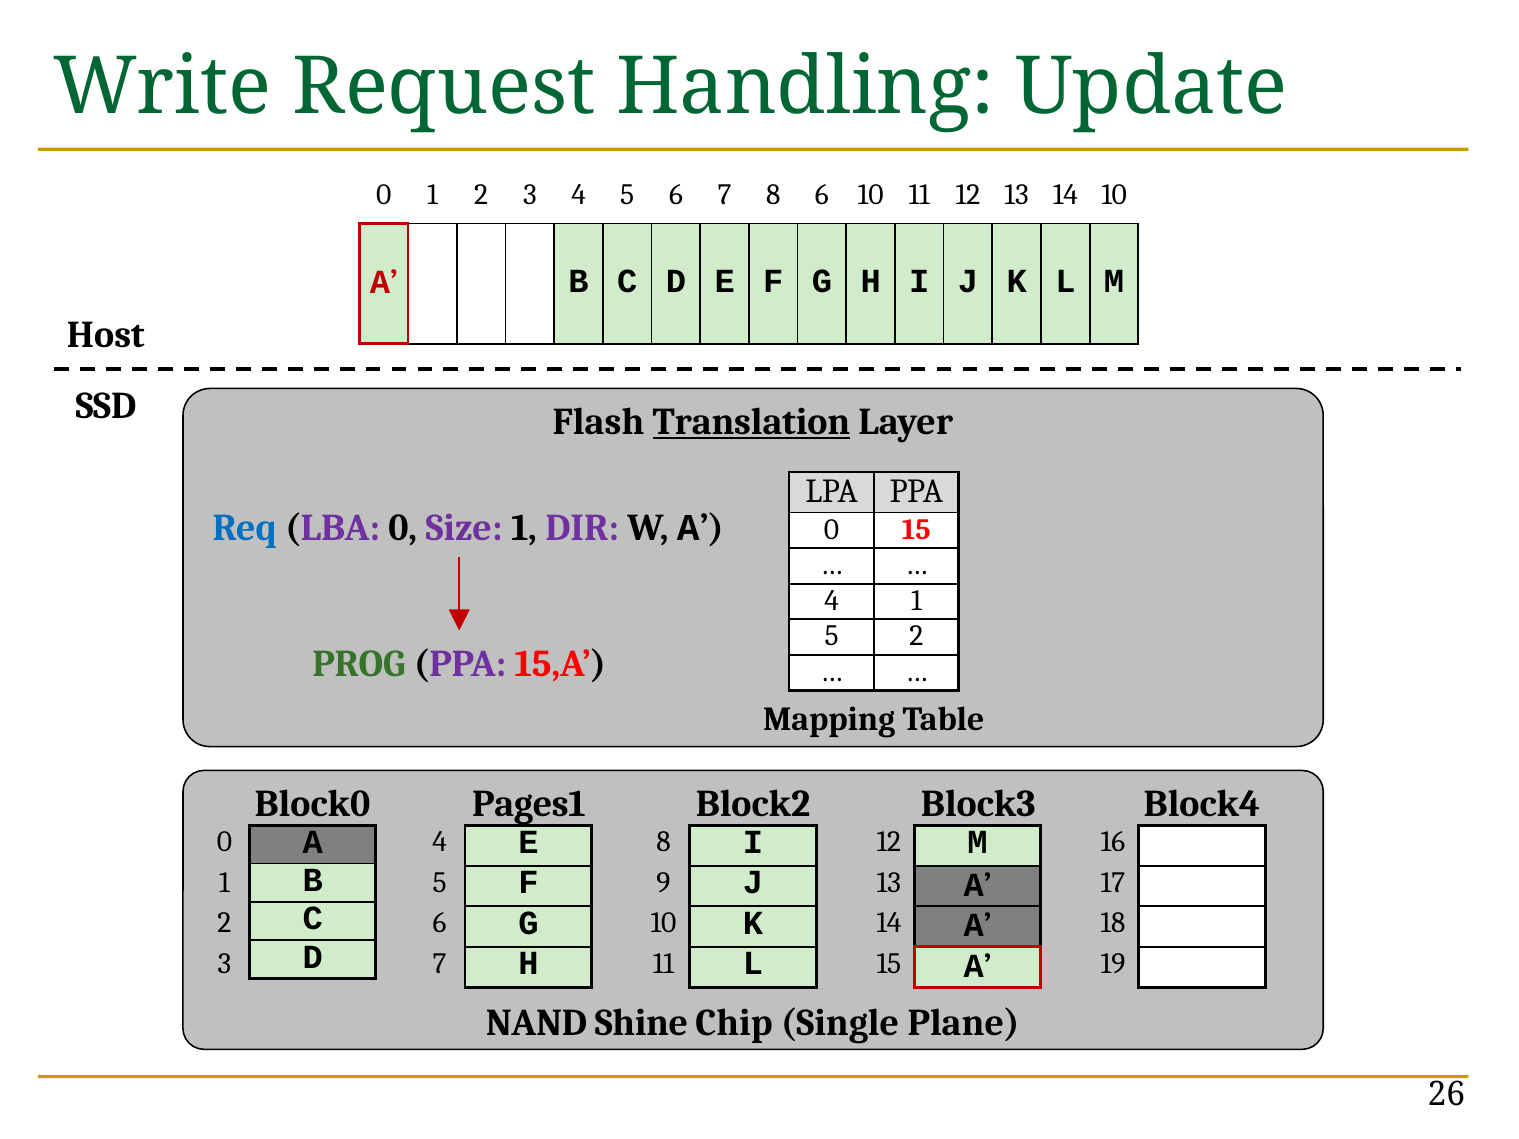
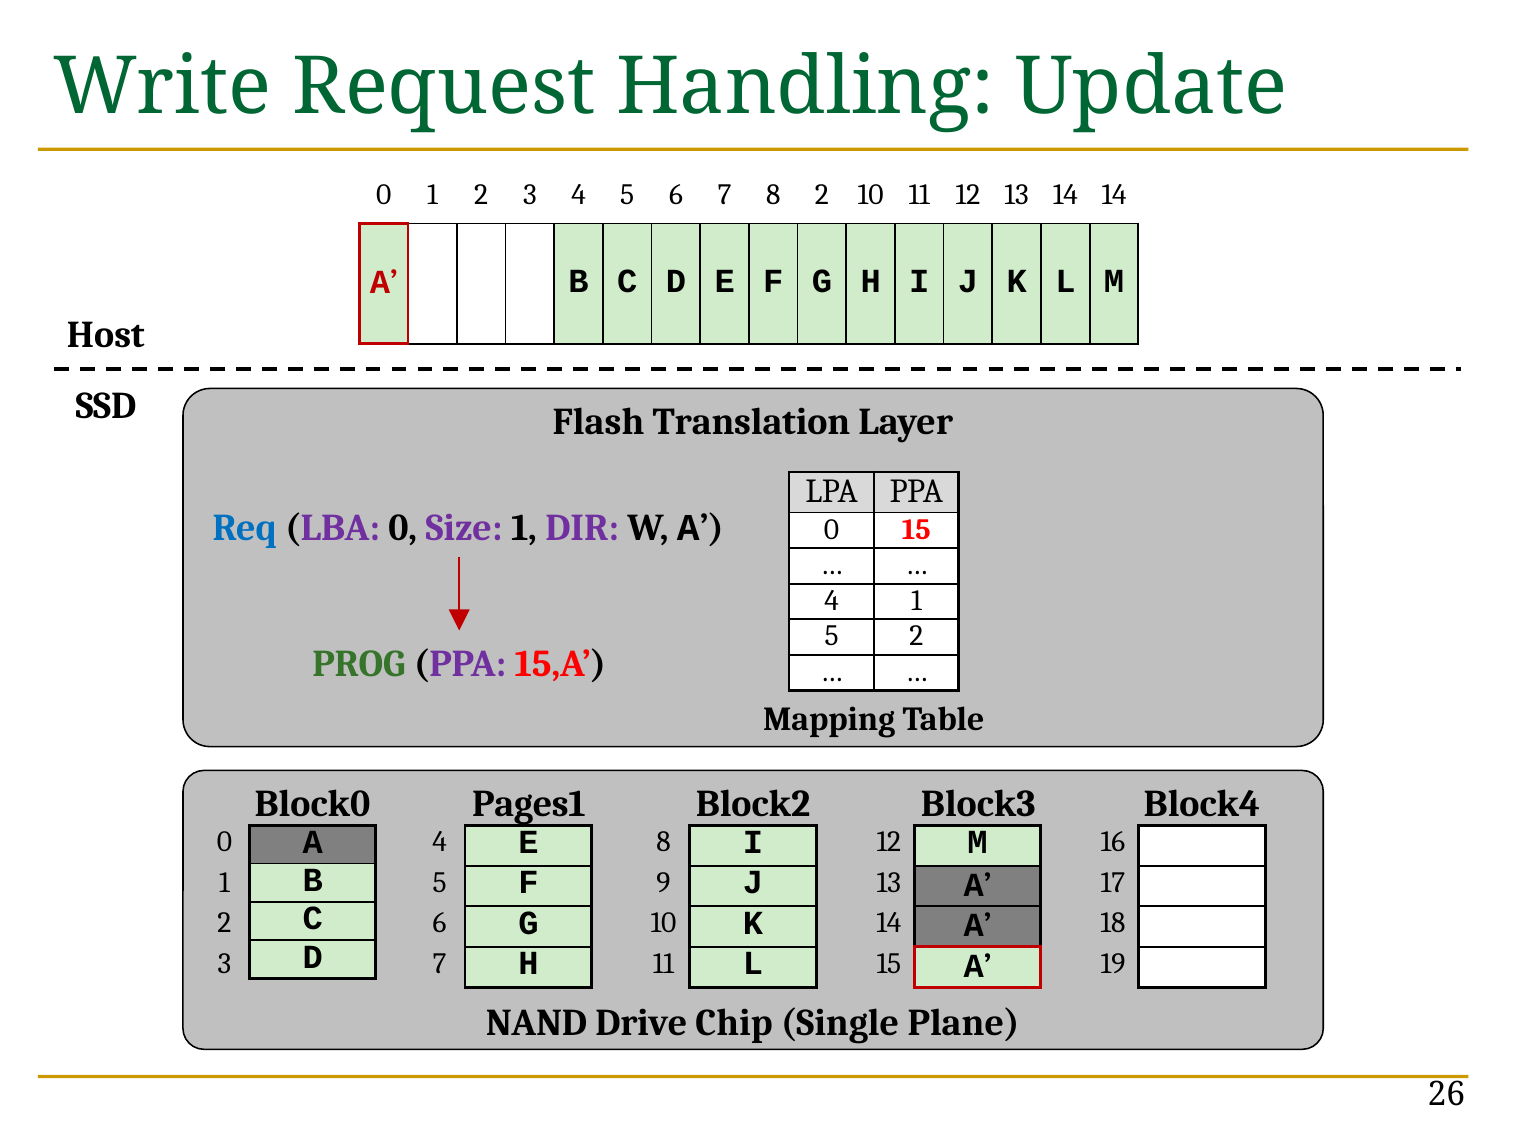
8 6: 6 -> 2
14 10: 10 -> 14
Translation underline: present -> none
Shine: Shine -> Drive
